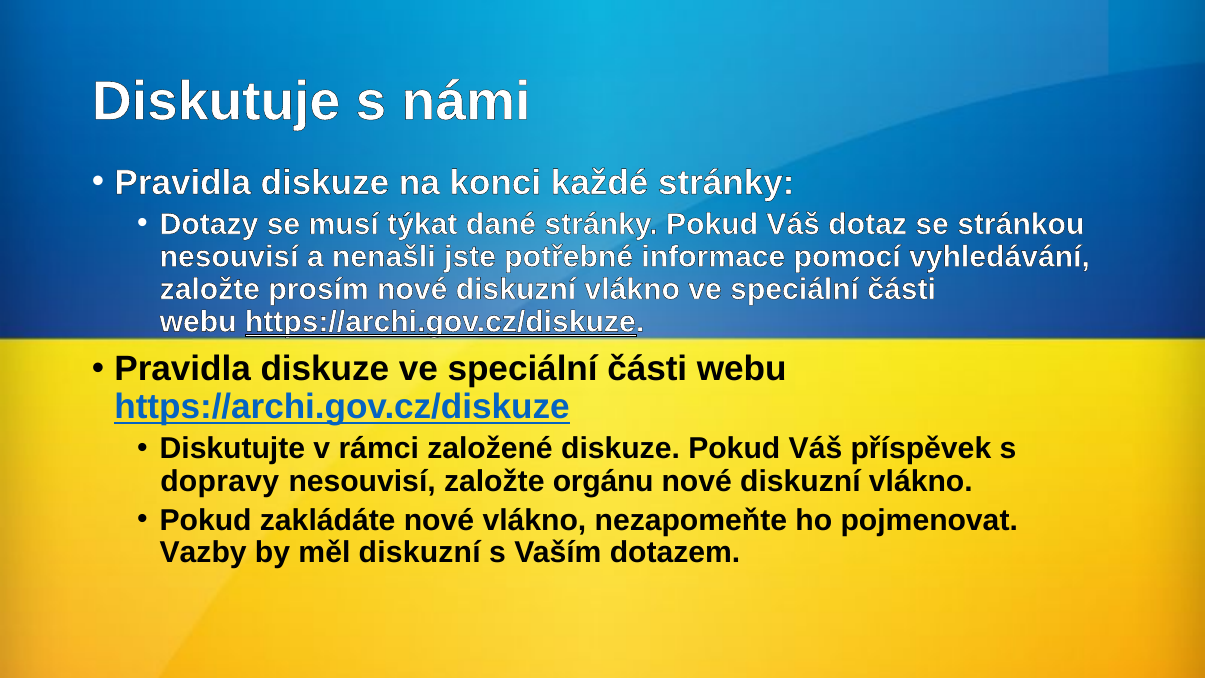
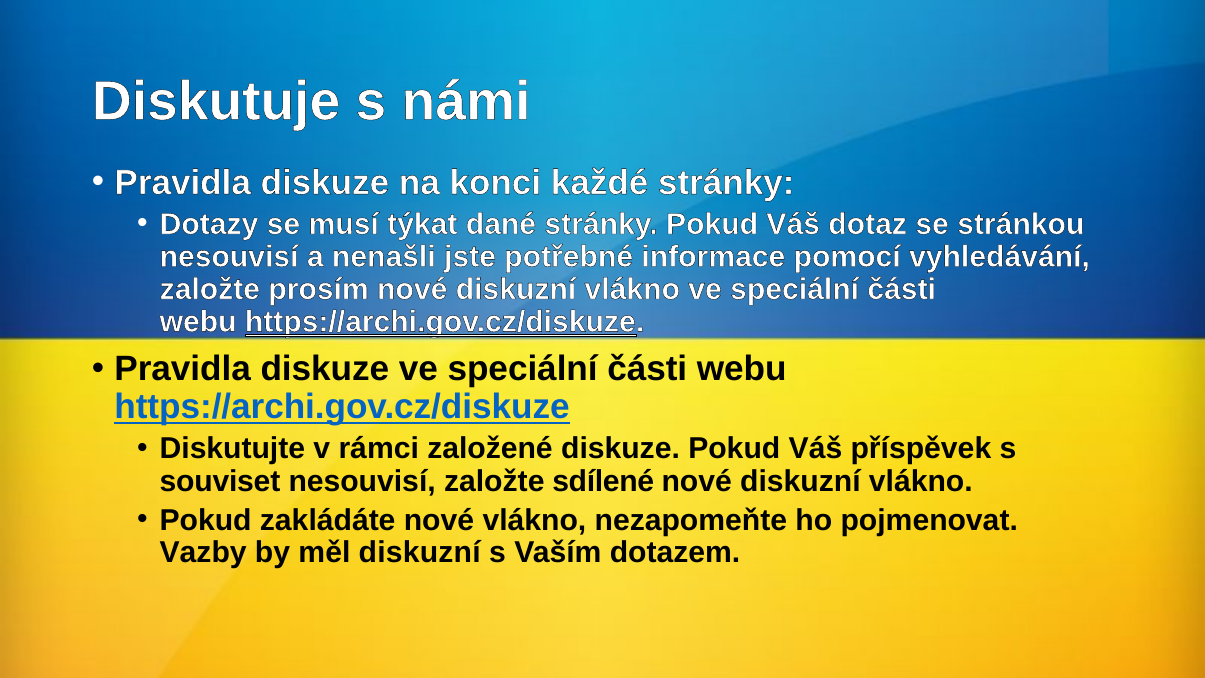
dopravy: dopravy -> souviset
orgánu: orgánu -> sdílené
